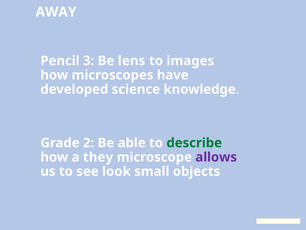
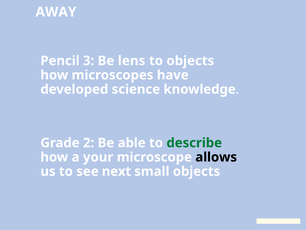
to images: images -> objects
they: they -> your
allows colour: purple -> black
look: look -> next
